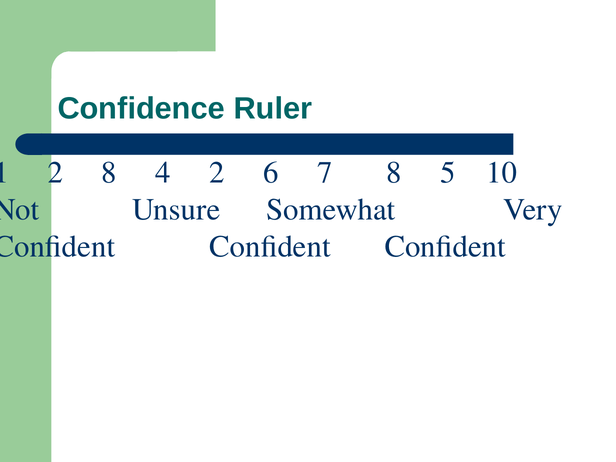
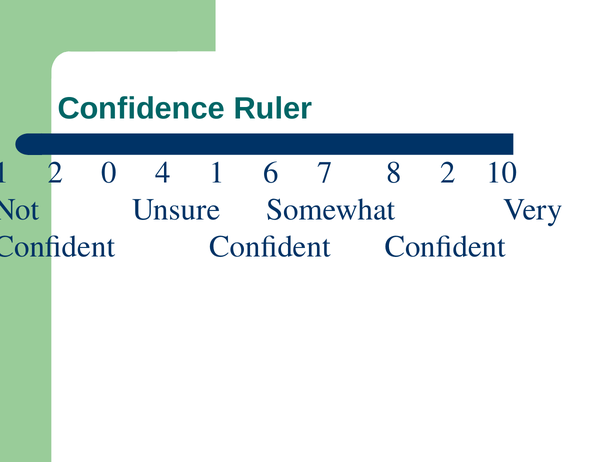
2 8: 8 -> 0
4 2: 2 -> 1
8 5: 5 -> 2
